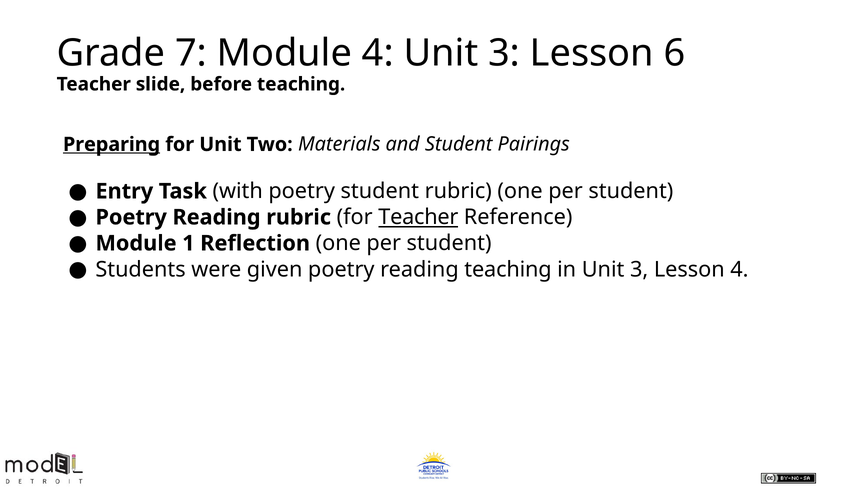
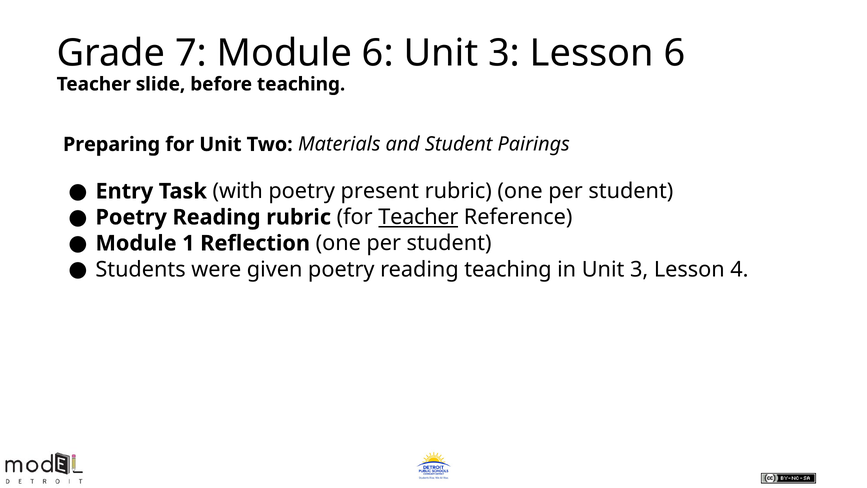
Module 4: 4 -> 6
Preparing underline: present -> none
poetry student: student -> present
